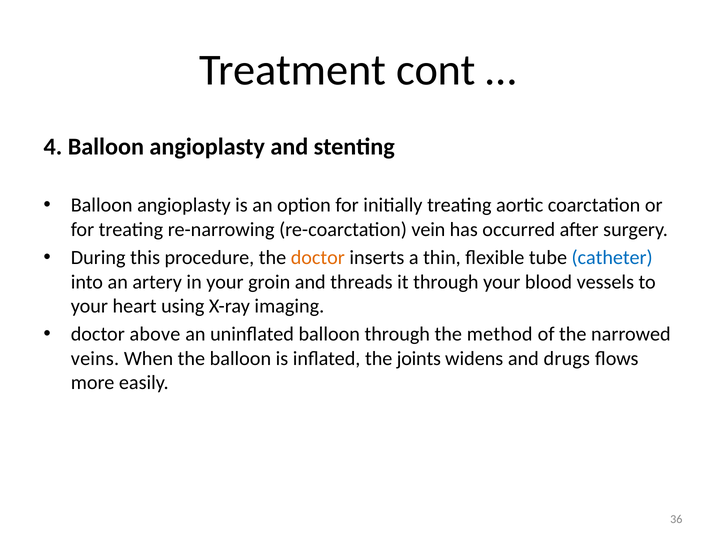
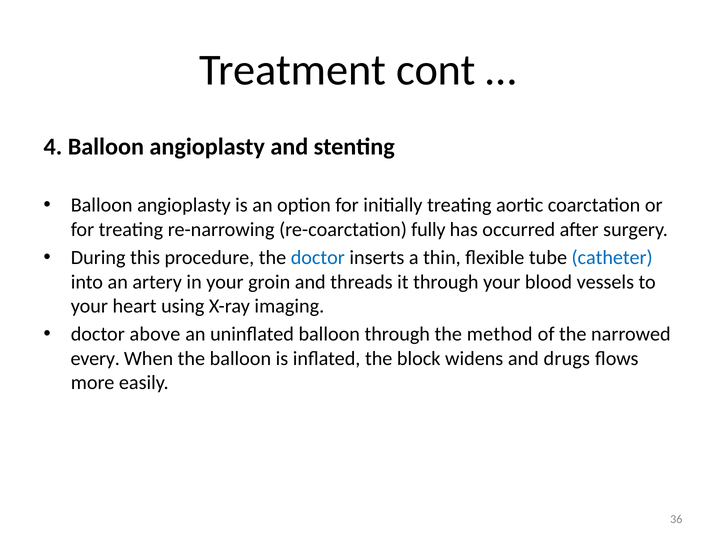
vein: vein -> fully
doctor at (318, 258) colour: orange -> blue
veins: veins -> every
joints: joints -> block
